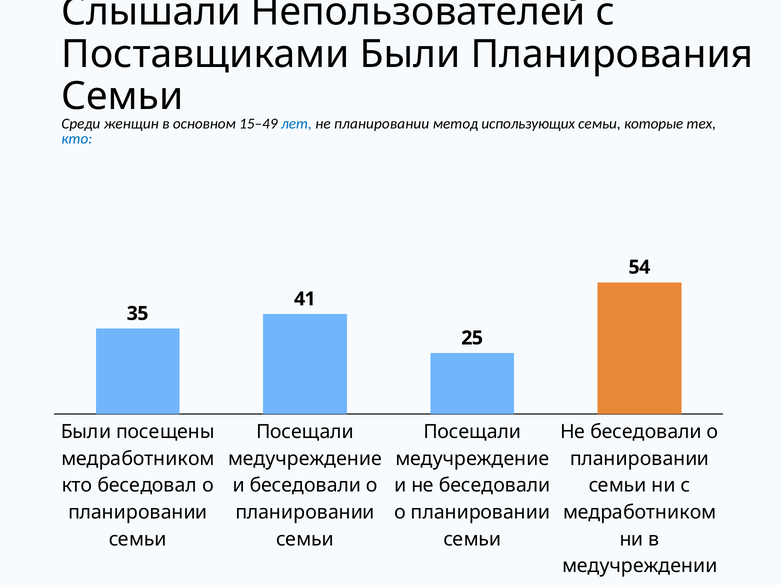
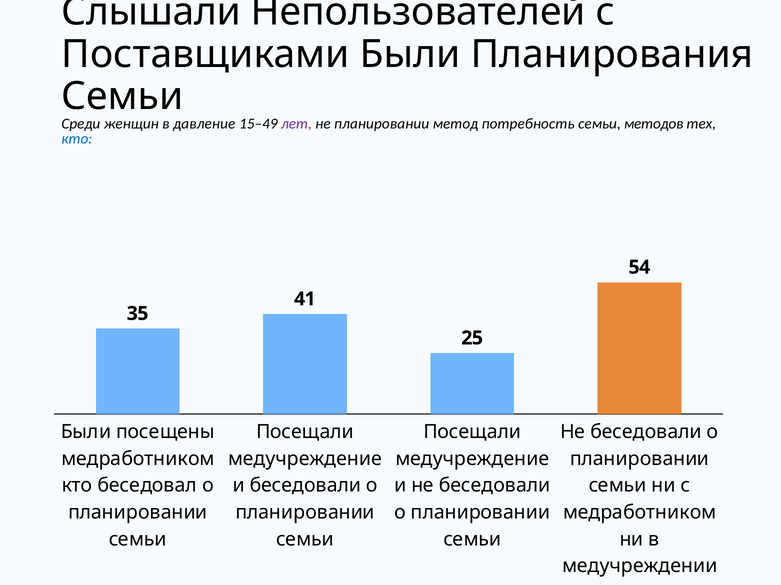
основном: основном -> давление
лет colour: blue -> purple
использующих: использующих -> потребность
которые: которые -> методов
